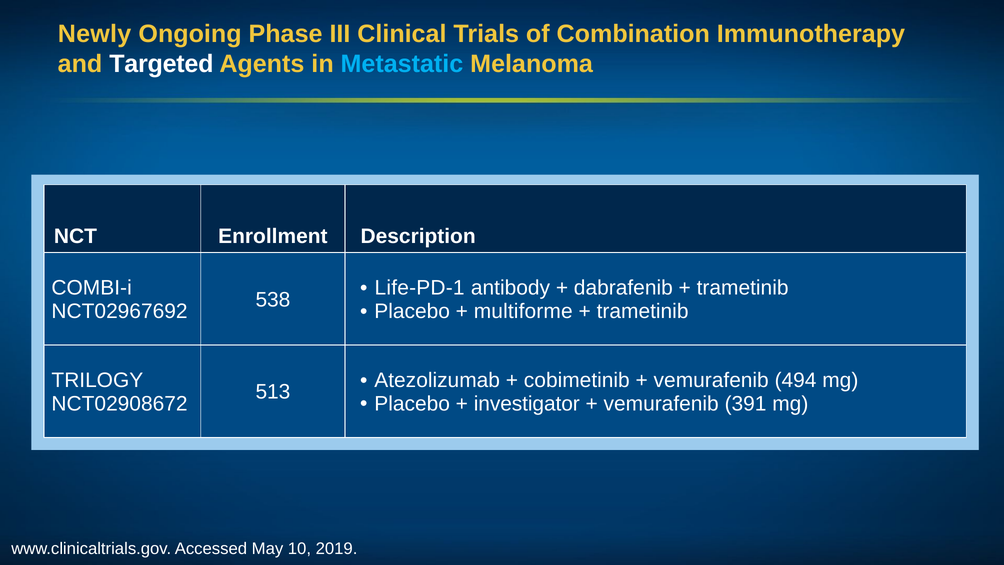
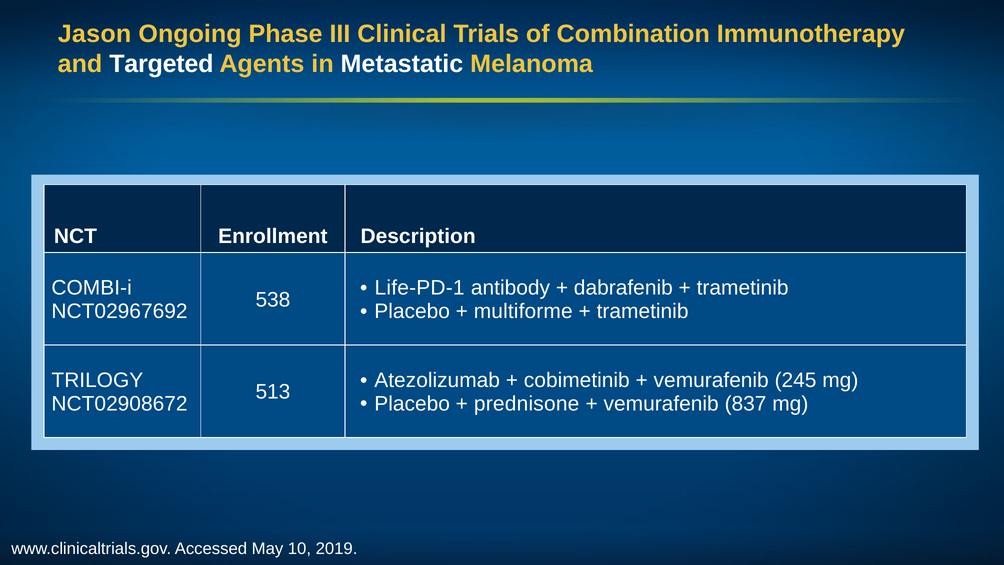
Newly: Newly -> Jason
Metastatic colour: light blue -> white
494: 494 -> 245
investigator: investigator -> prednisone
391: 391 -> 837
